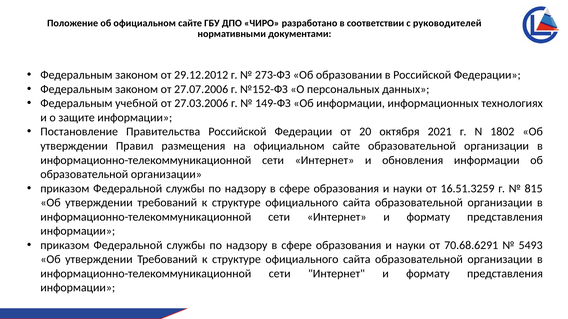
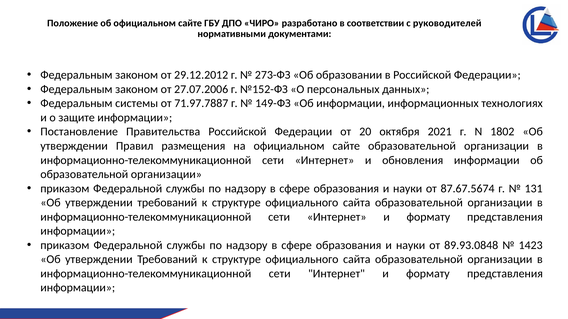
учебной: учебной -> системы
27.03.2006: 27.03.2006 -> 71.97.7887
16.51.3259: 16.51.3259 -> 87.67.5674
815: 815 -> 131
70.68.6291: 70.68.6291 -> 89.93.0848
5493: 5493 -> 1423
